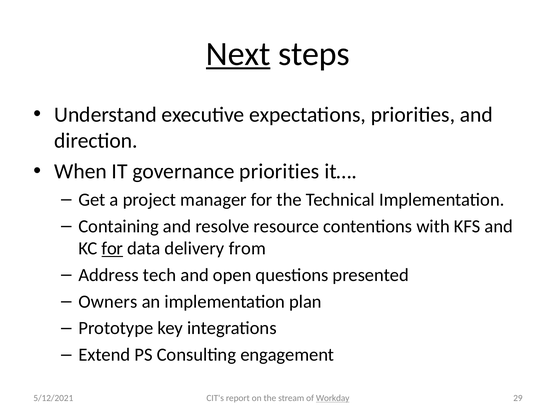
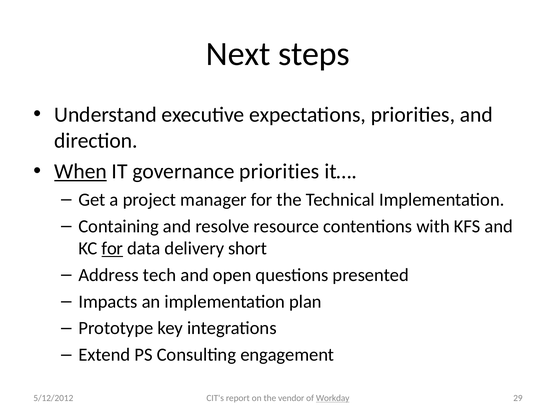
Next underline: present -> none
When underline: none -> present
from: from -> short
Owners: Owners -> Impacts
stream: stream -> vendor
5/12/2021: 5/12/2021 -> 5/12/2012
